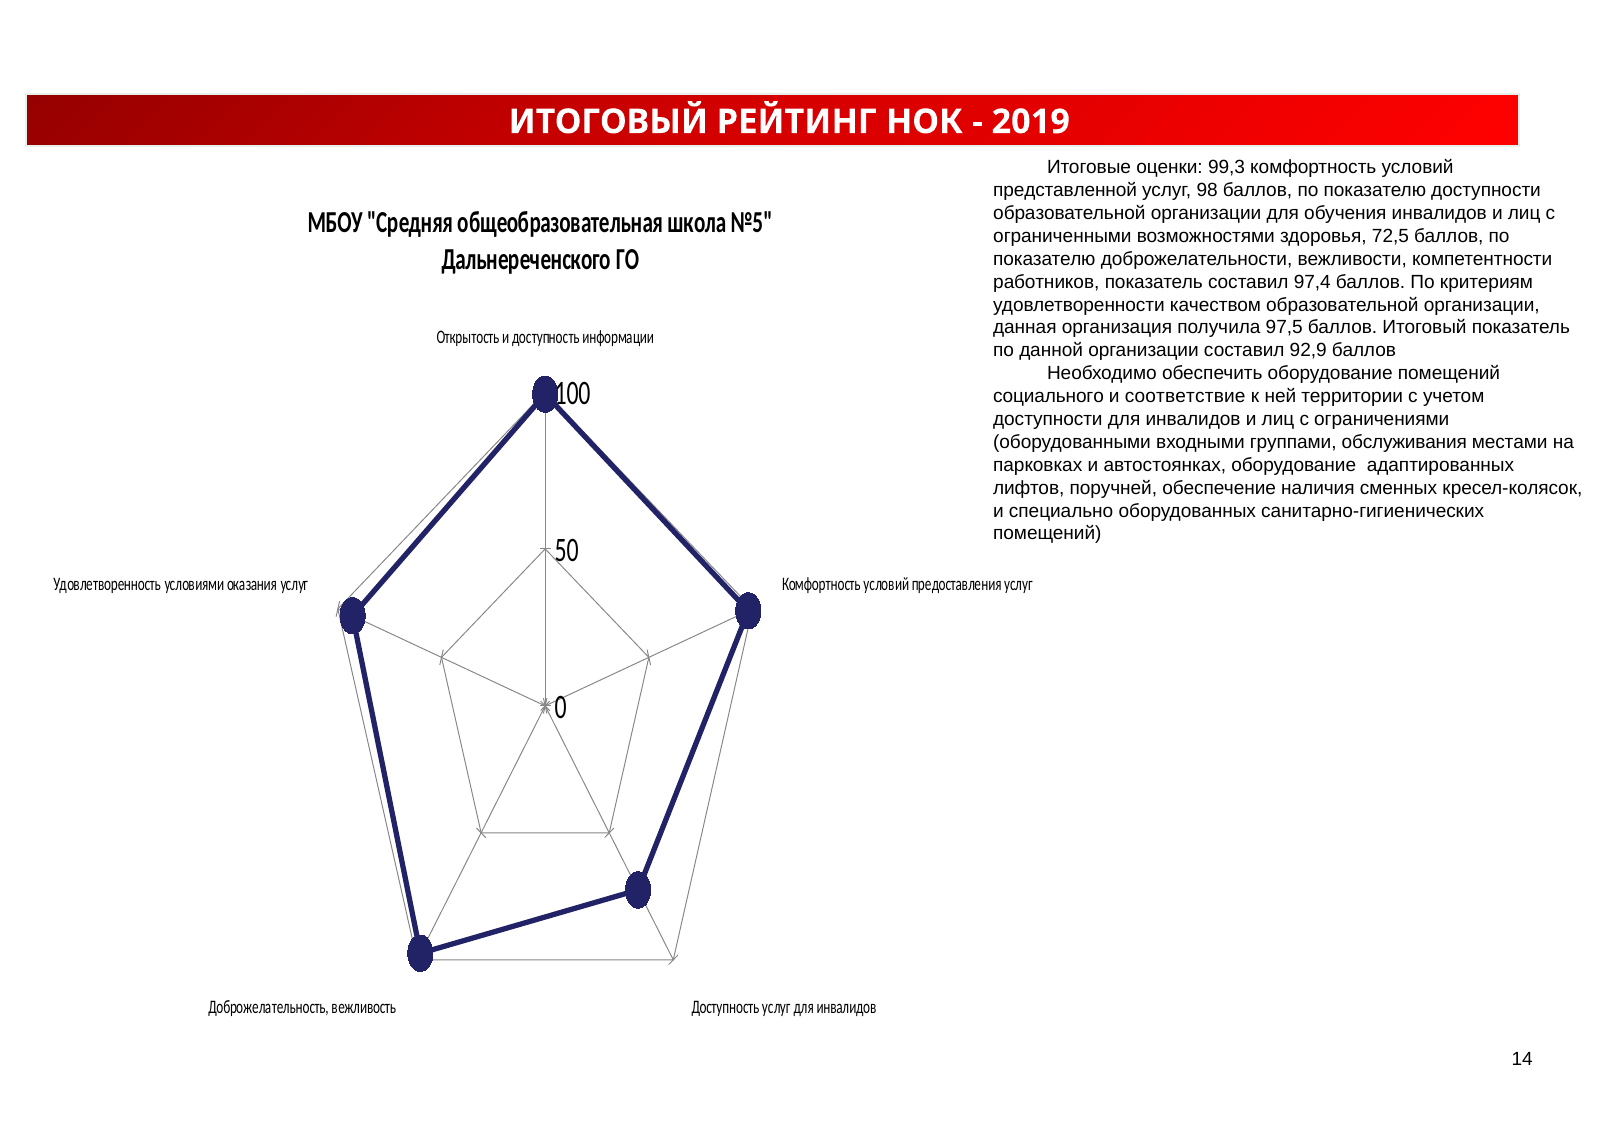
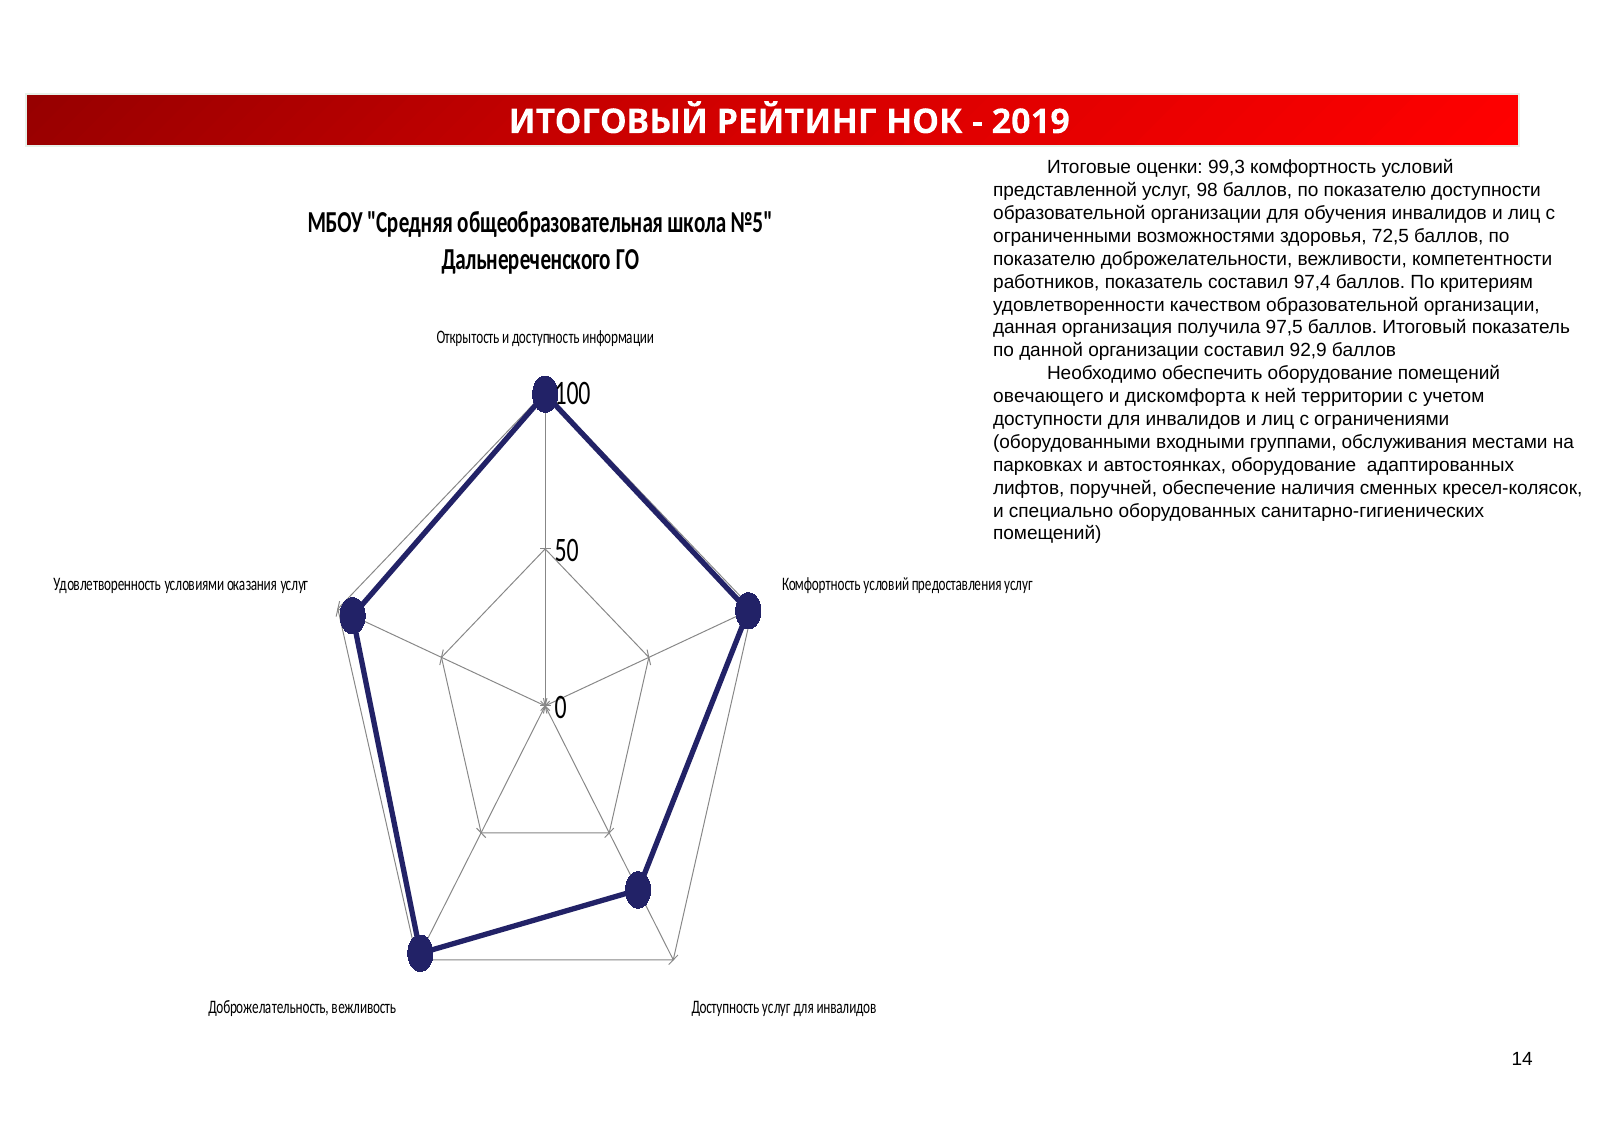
социального: социального -> овечающего
соответствие: соответствие -> дискомфорта
